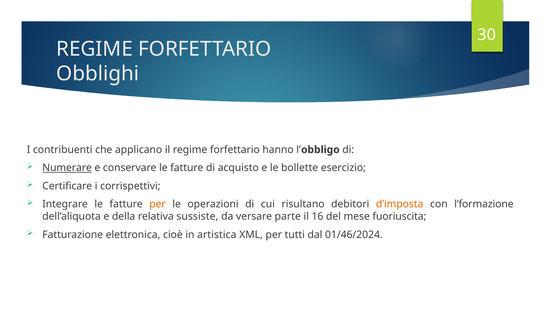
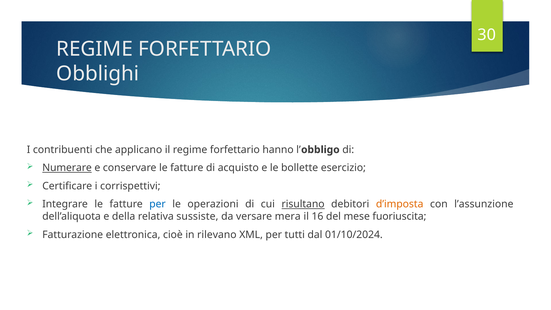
per at (157, 204) colour: orange -> blue
risultano underline: none -> present
l’formazione: l’formazione -> l’assunzione
parte: parte -> mera
artistica: artistica -> rilevano
01/46/2024: 01/46/2024 -> 01/10/2024
